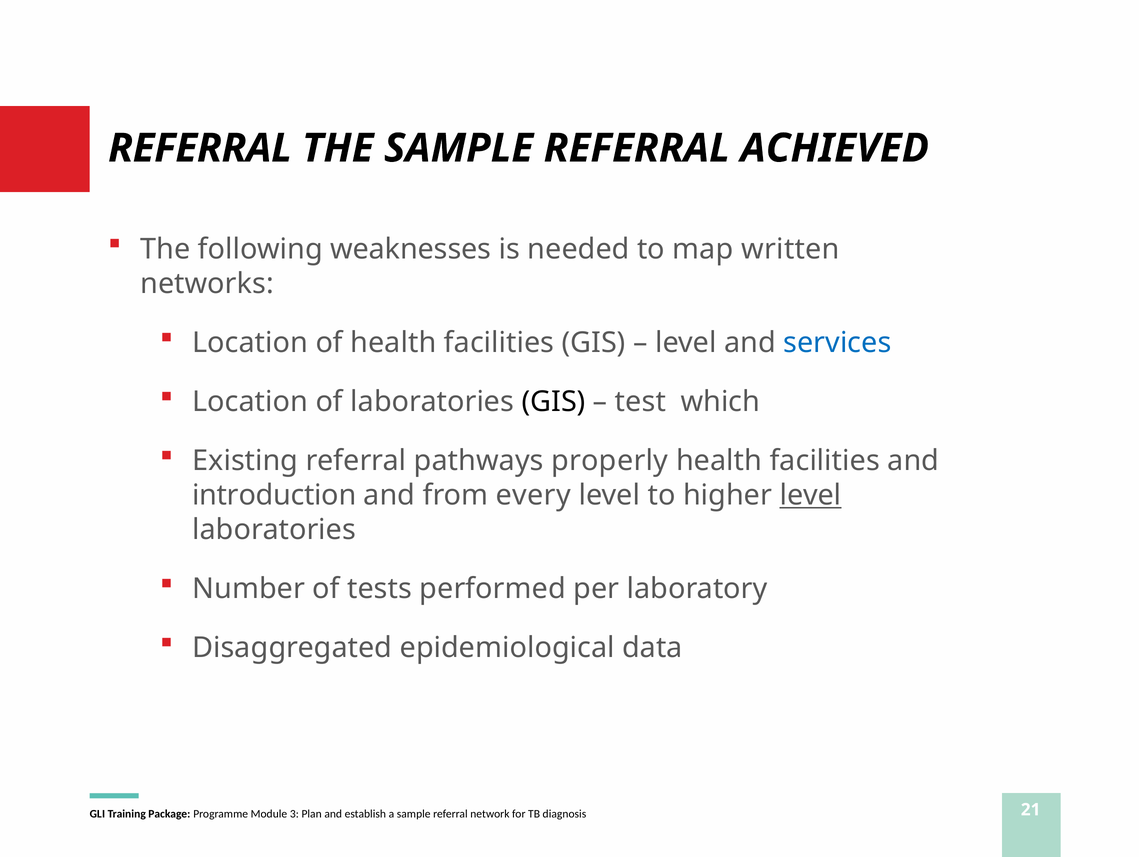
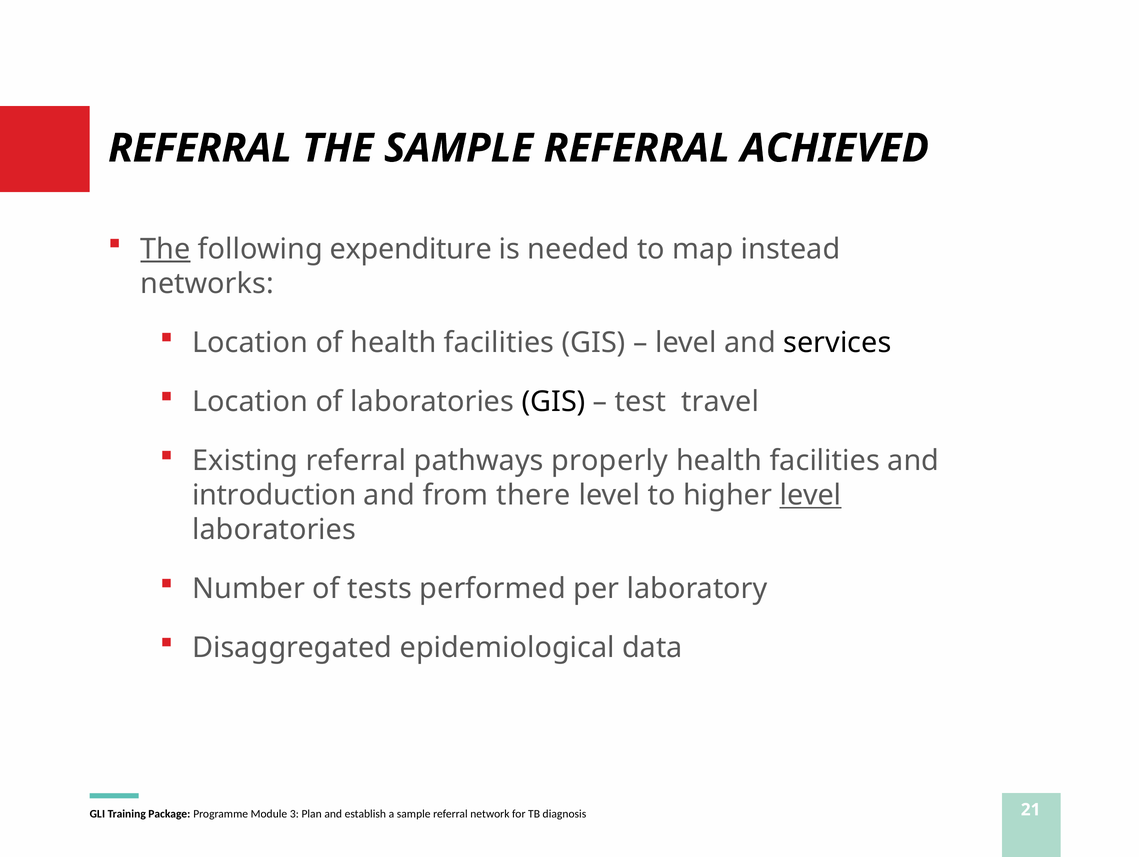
The at (165, 249) underline: none -> present
weaknesses: weaknesses -> expenditure
written: written -> instead
services colour: blue -> black
which: which -> travel
every: every -> there
